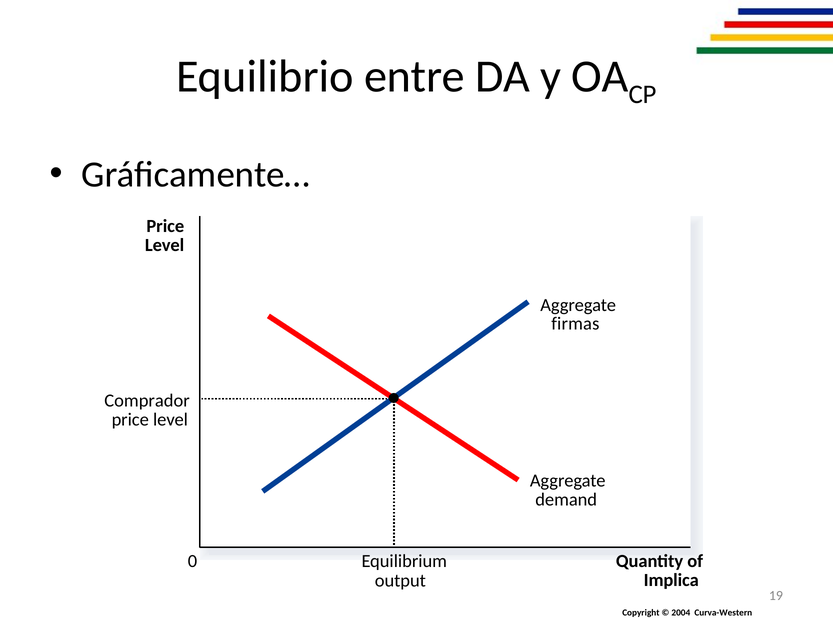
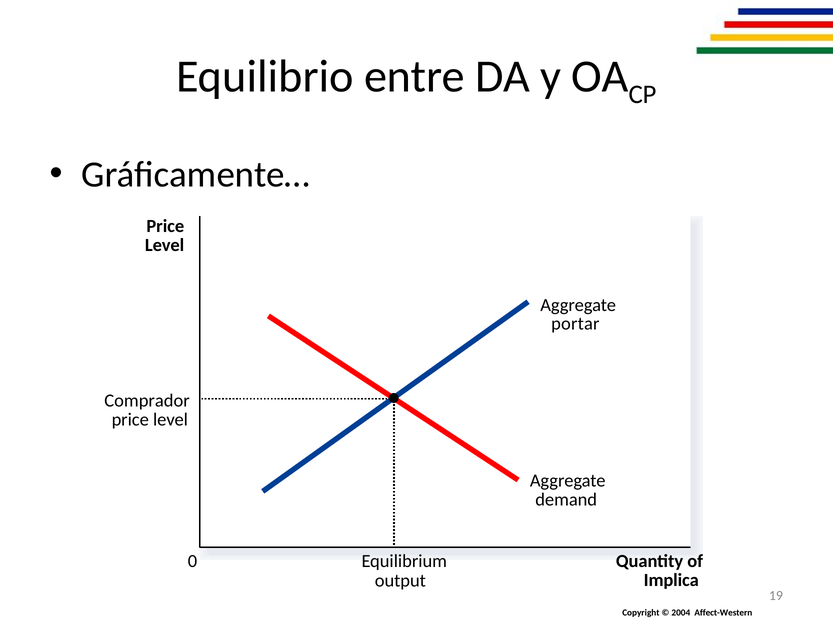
firmas: firmas -> portar
Curva-Western: Curva-Western -> Affect-Western
